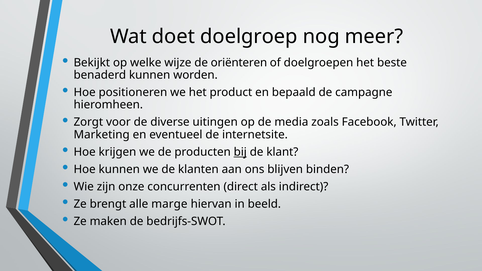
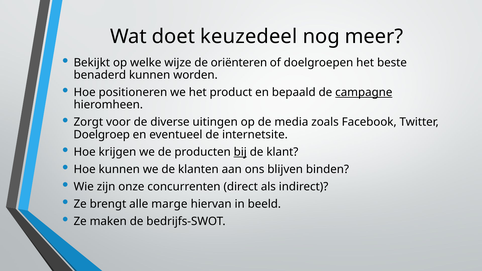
doelgroep: doelgroep -> keuzedeel
campagne underline: none -> present
Marketing: Marketing -> Doelgroep
